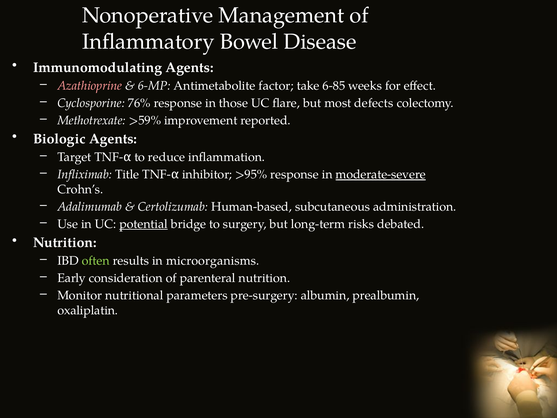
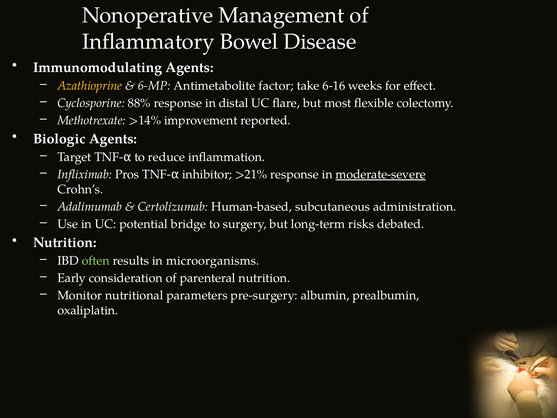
Azathioprine colour: pink -> yellow
6-85: 6-85 -> 6-16
76%: 76% -> 88%
those: those -> distal
defects: defects -> flexible
>59%: >59% -> >14%
Title: Title -> Pros
>95%: >95% -> >21%
potential underline: present -> none
